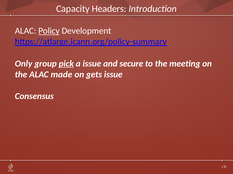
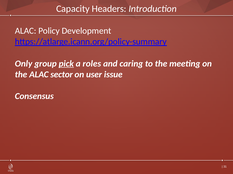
Policy underline: present -> none
a issue: issue -> roles
secure: secure -> caring
made: made -> sector
gets: gets -> user
